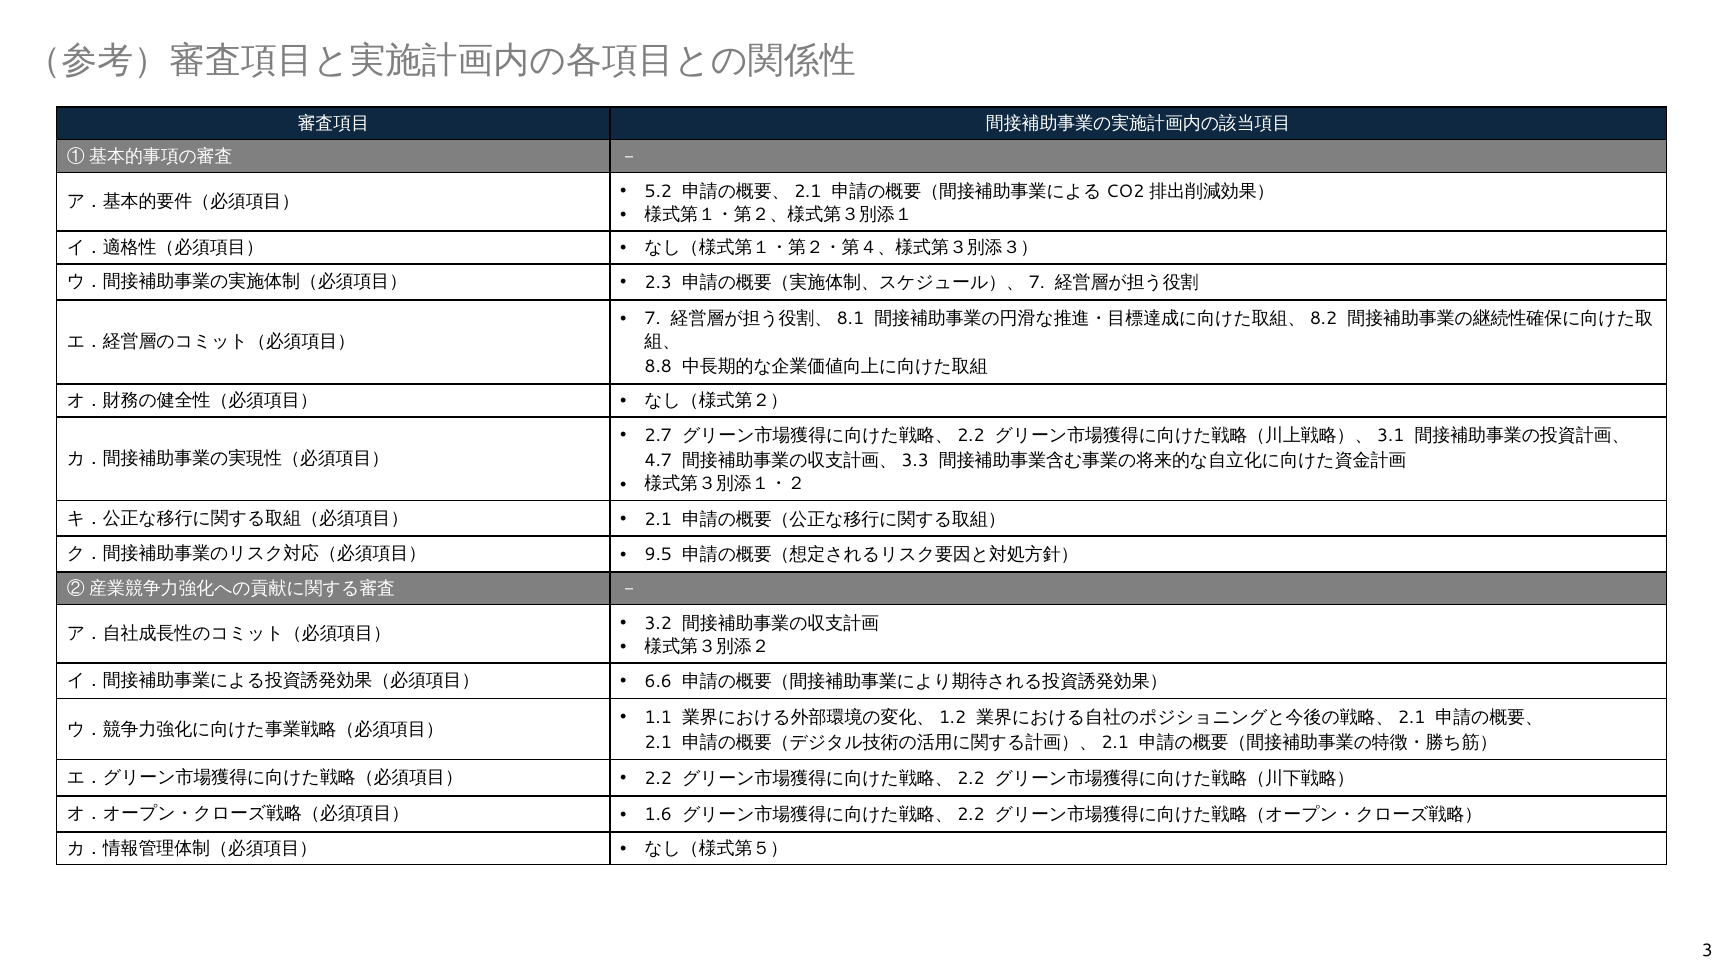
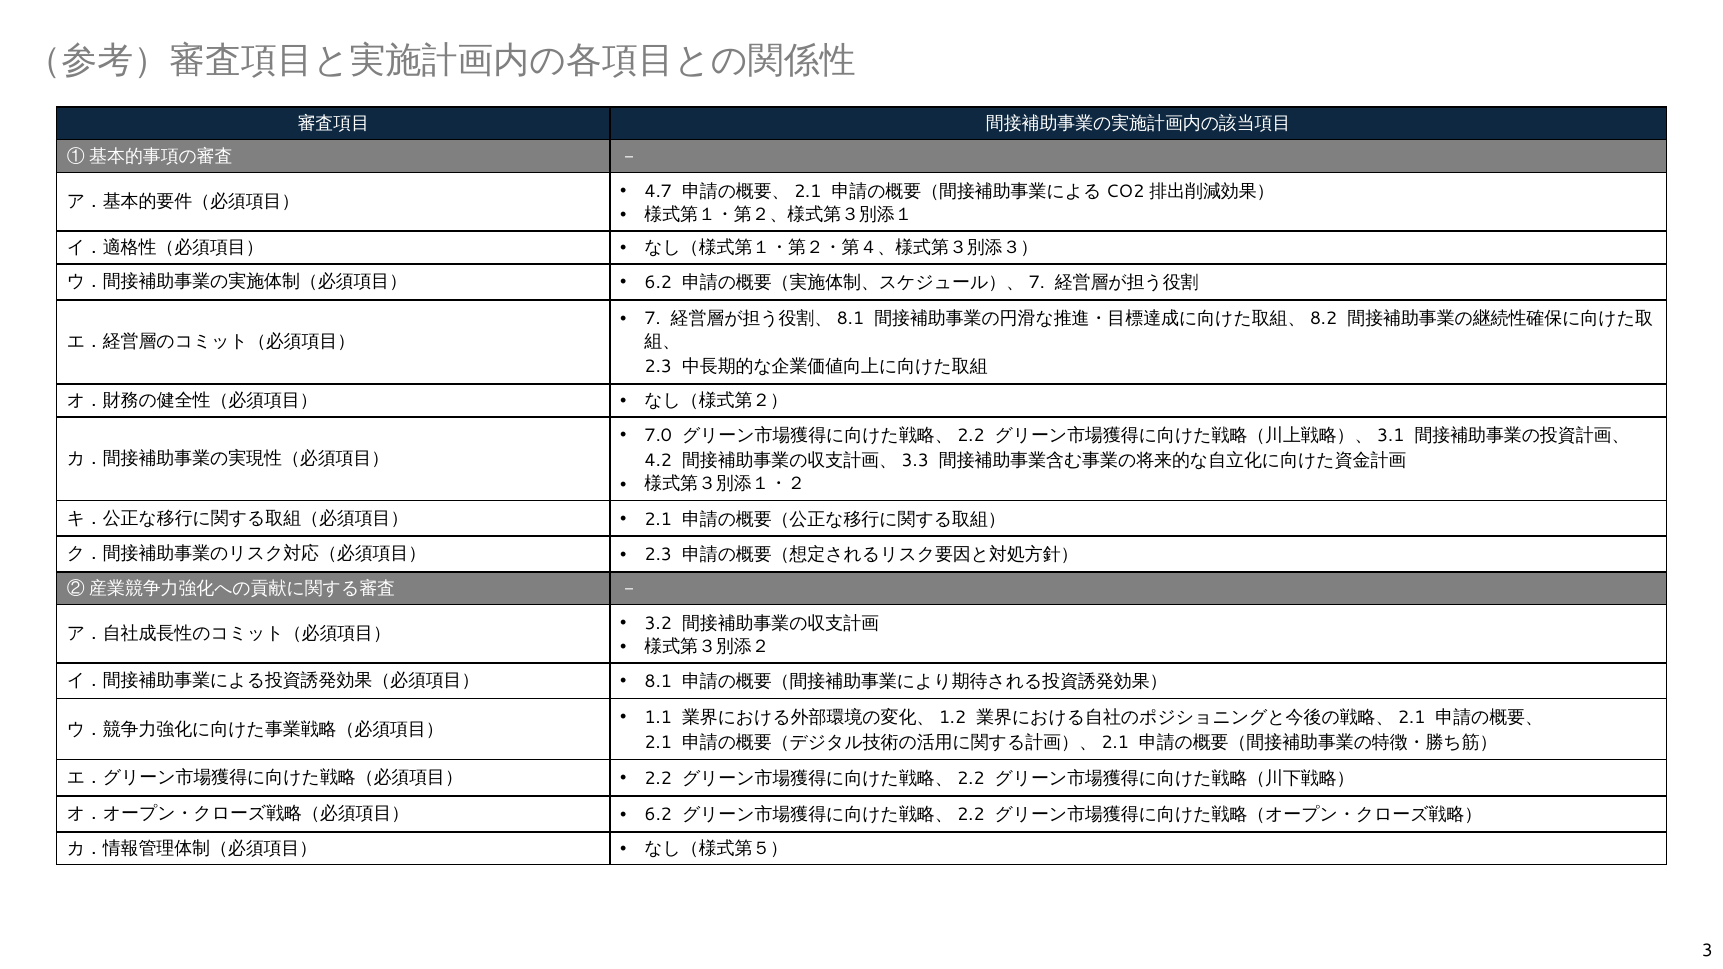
5.2: 5.2 -> 4.7
2.3 at (658, 283): 2.3 -> 6.2
8.8 at (658, 367): 8.8 -> 2.3
2.7: 2.7 -> 7.0
4.7: 4.7 -> 4.2
9.5 at (658, 555): 9.5 -> 2.3
6.6: 6.6 -> 8.1
1.6 at (658, 815): 1.6 -> 6.2
